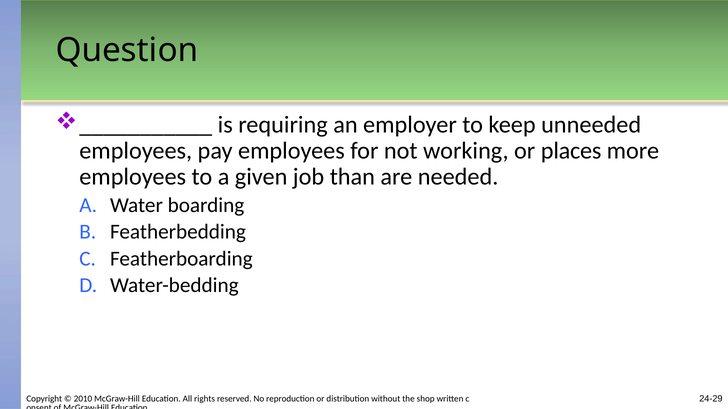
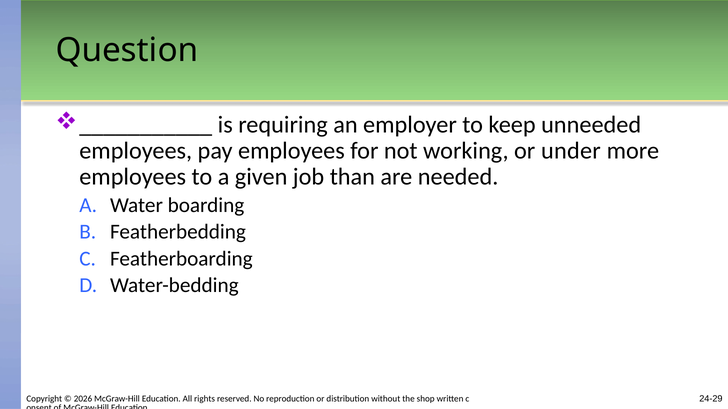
places: places -> under
2010: 2010 -> 2026
